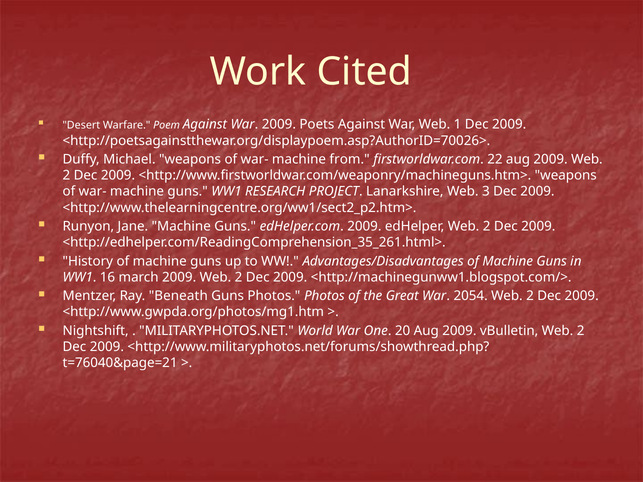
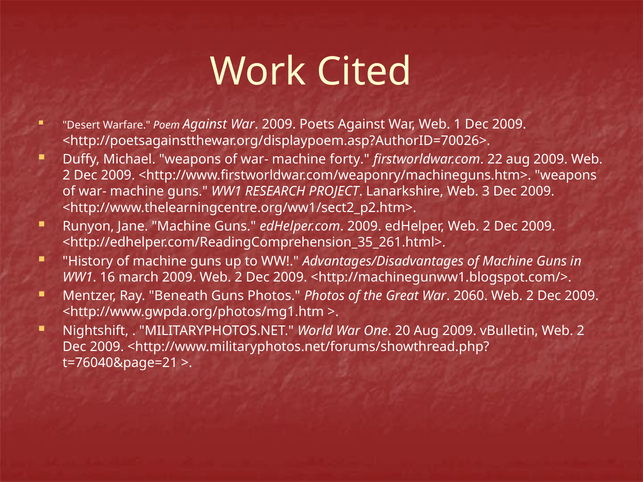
from: from -> forty
2054: 2054 -> 2060
